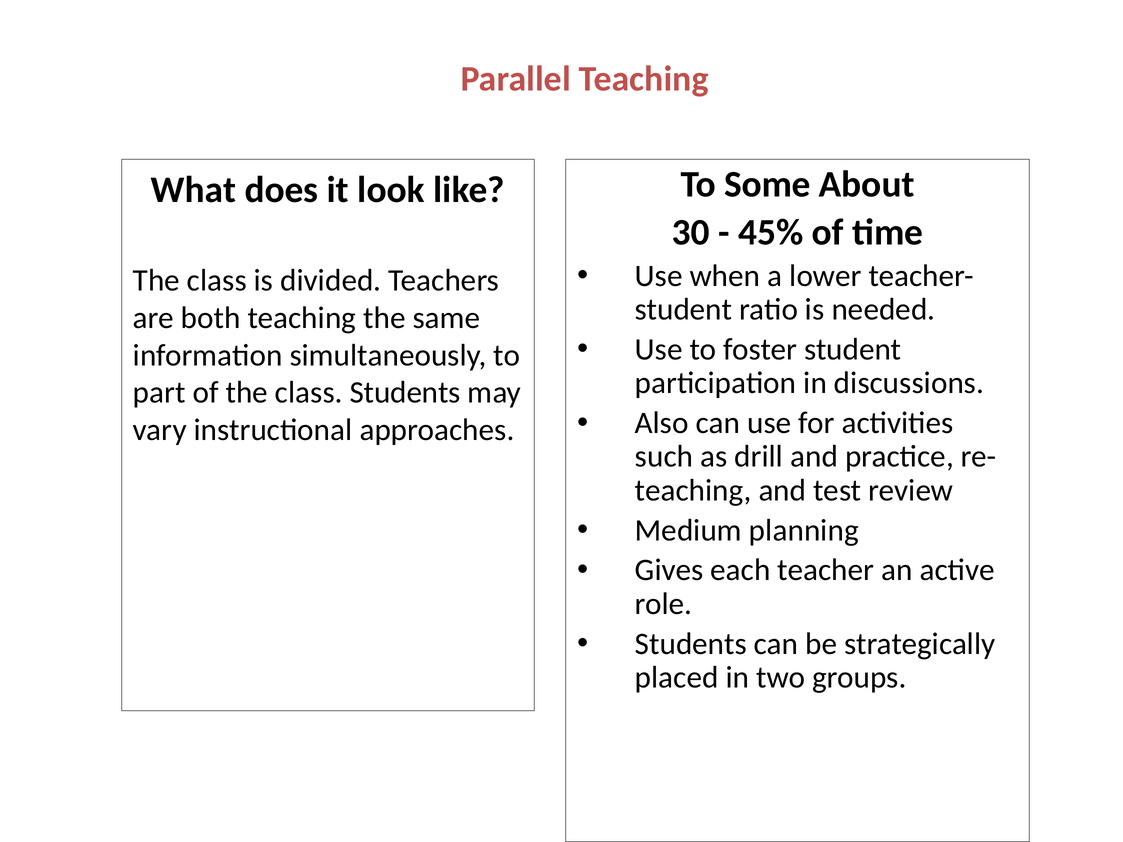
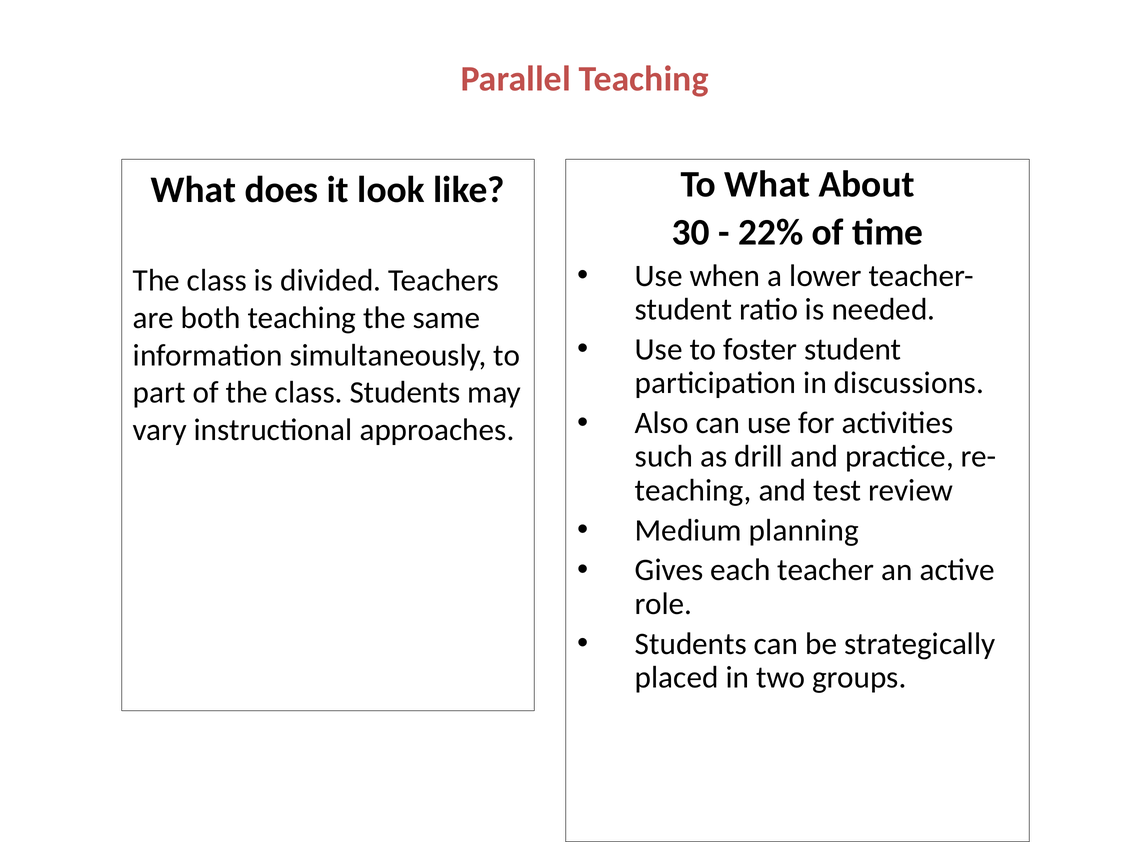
To Some: Some -> What
45%: 45% -> 22%
